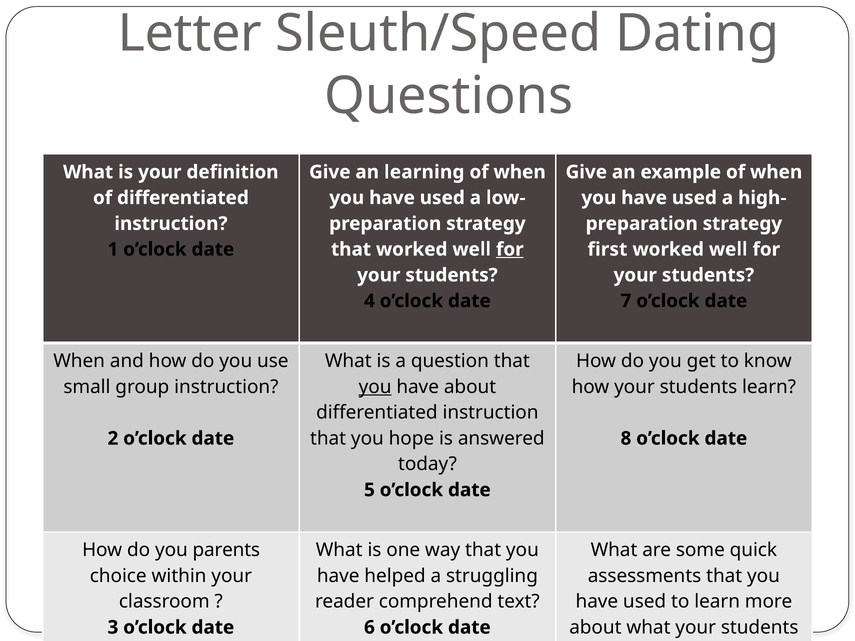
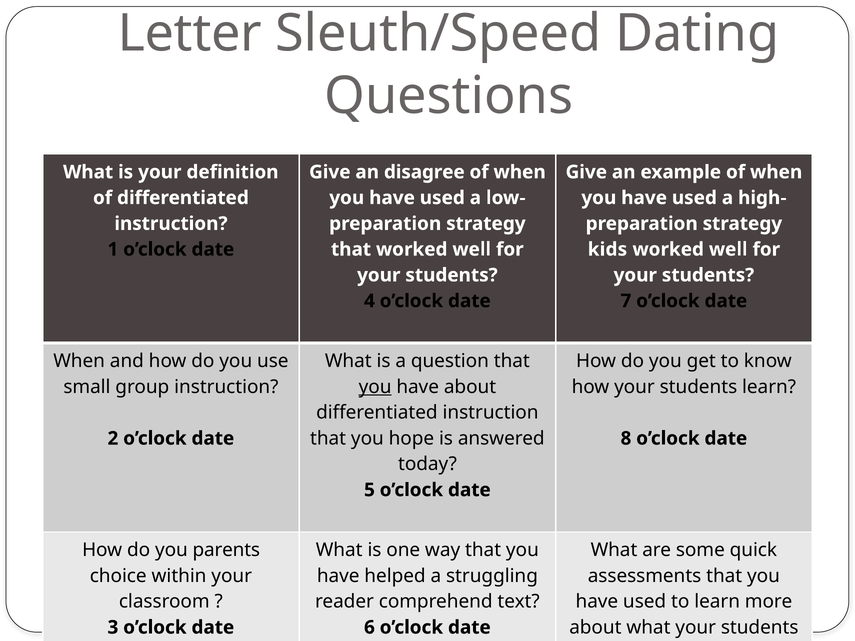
learning: learning -> disagree
for at (510, 249) underline: present -> none
first: first -> kids
